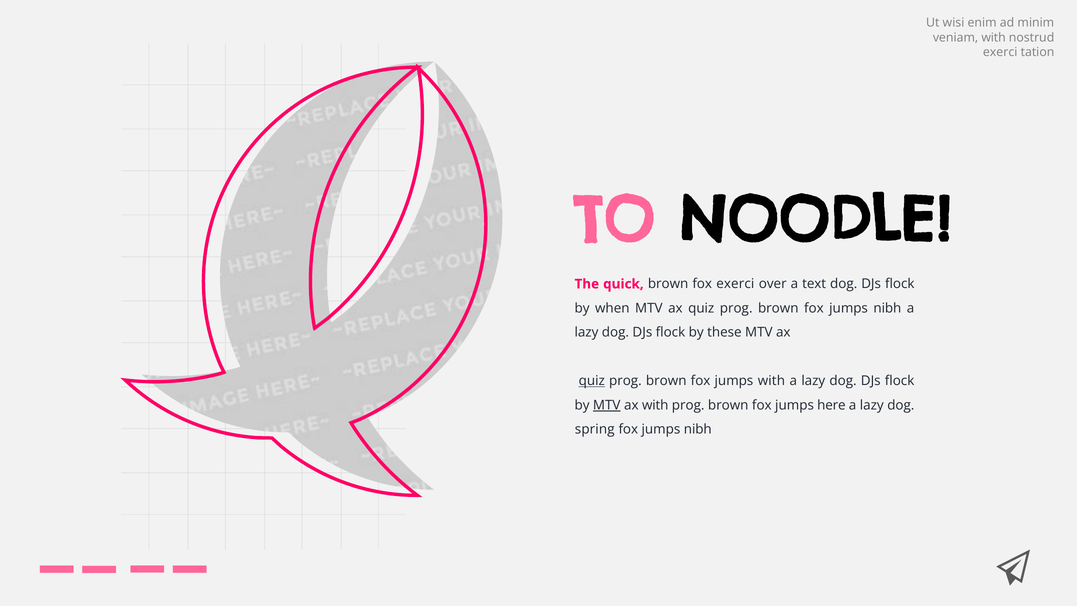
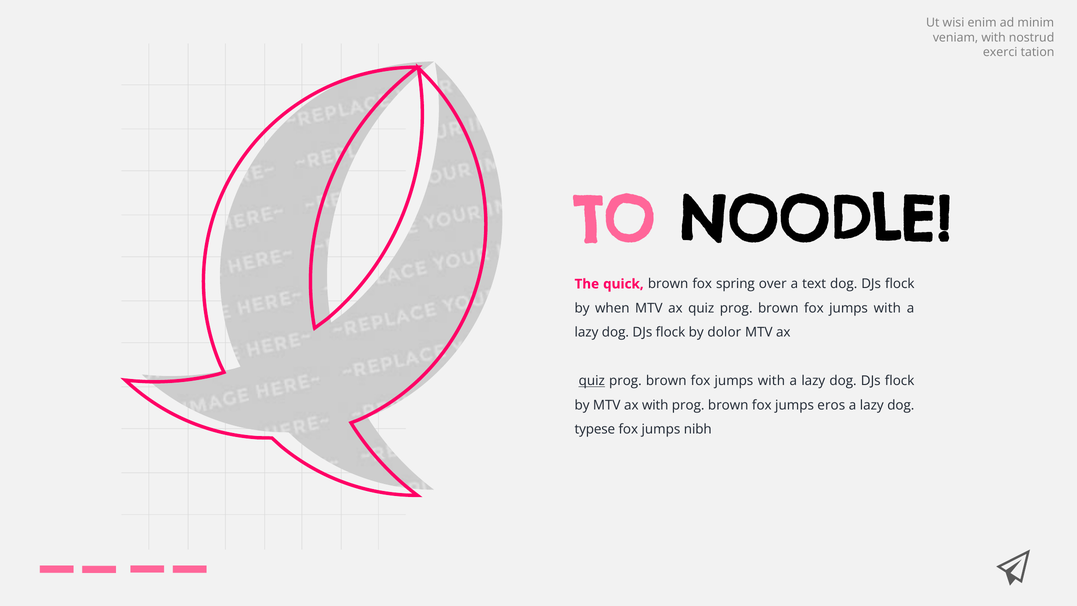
fox exerci: exerci -> spring
nibh at (887, 308): nibh -> with
these: these -> dolor
MTV at (607, 405) underline: present -> none
here: here -> eros
spring: spring -> typese
